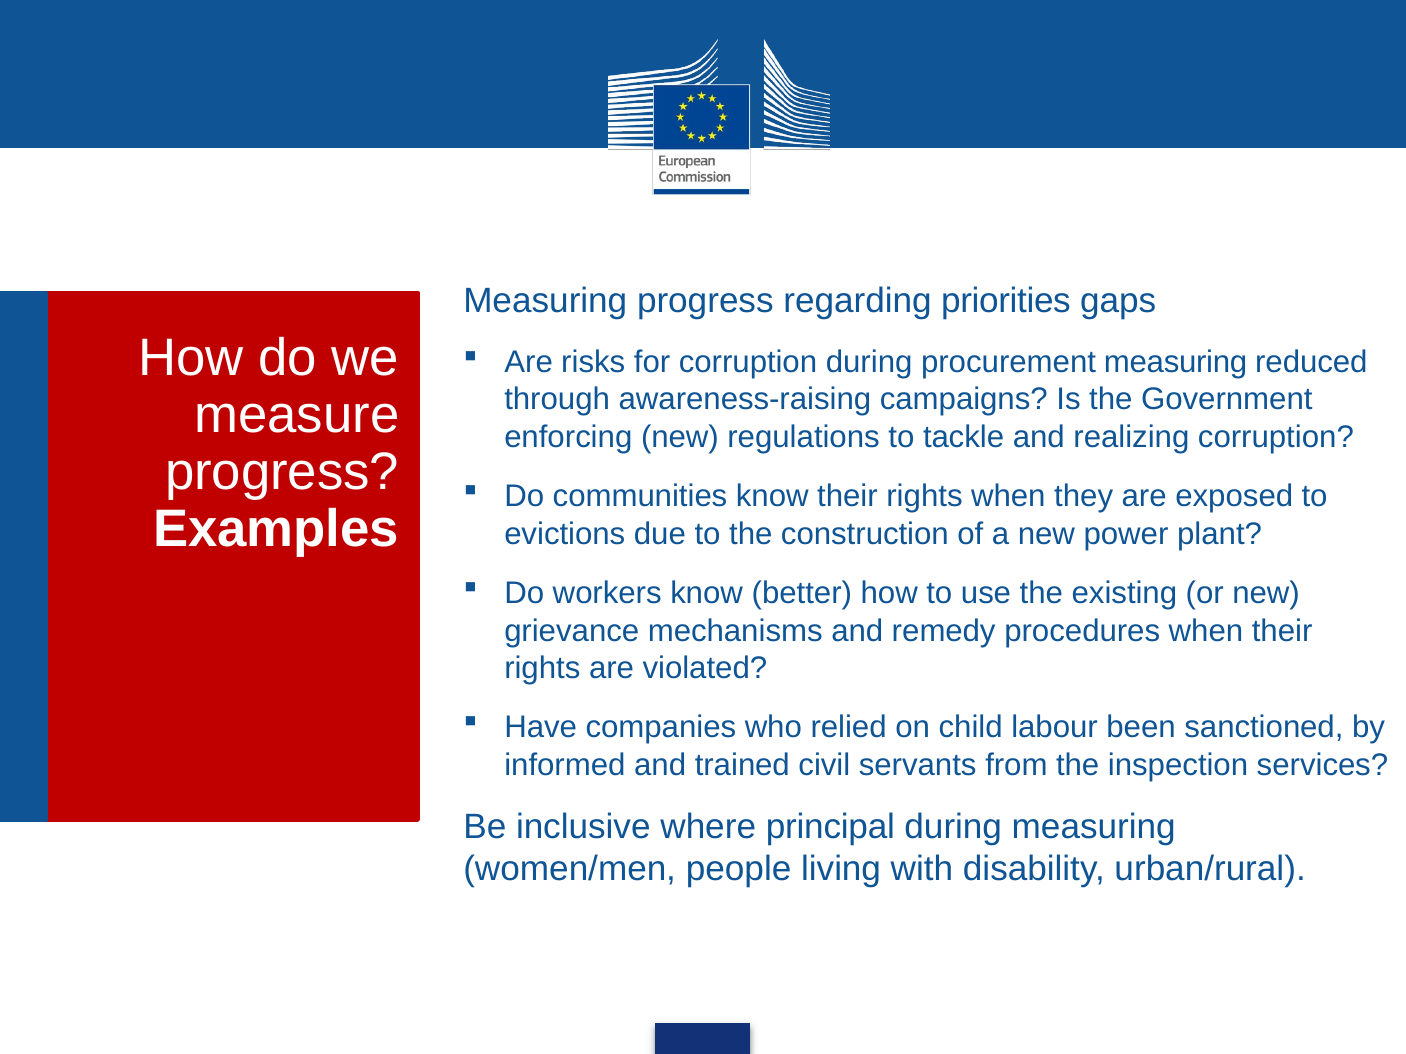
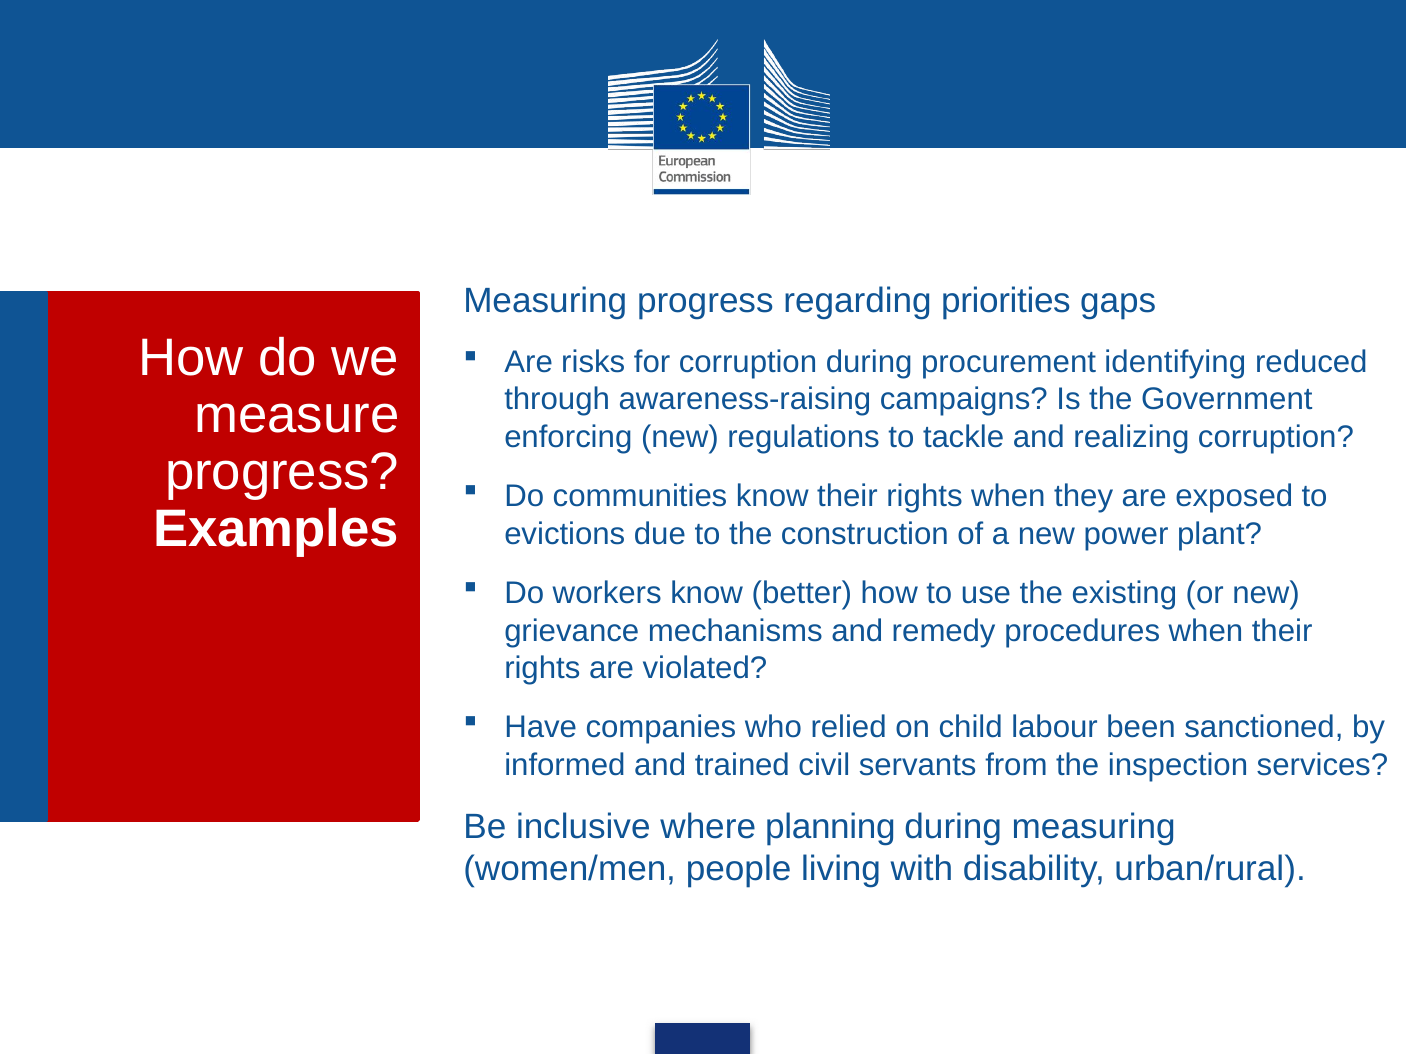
procurement measuring: measuring -> identifying
principal: principal -> planning
